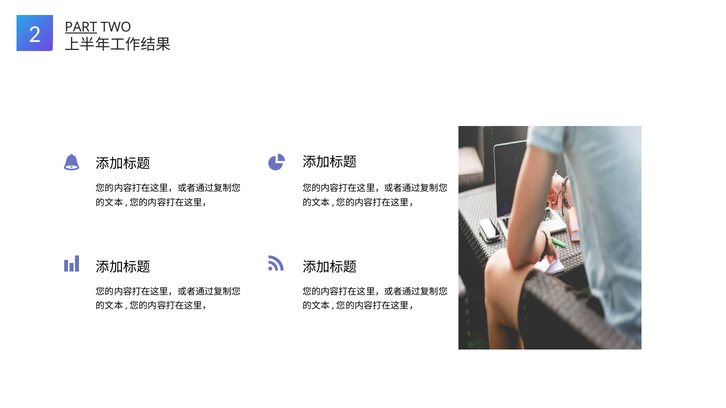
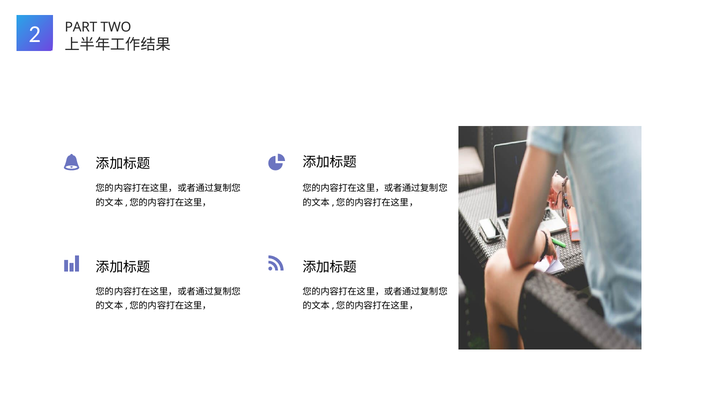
PART underline: present -> none
